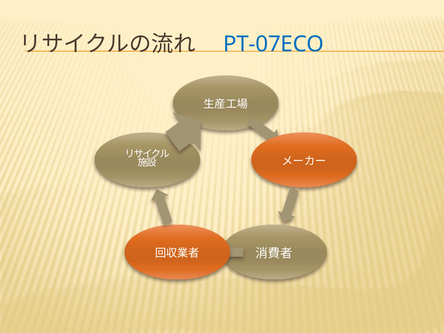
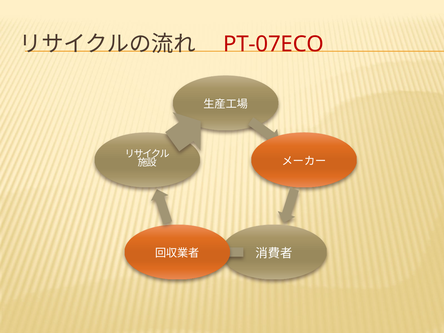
PT-07ECO colour: blue -> red
